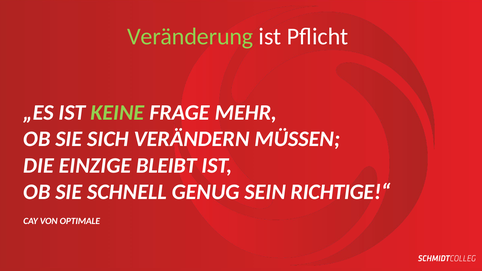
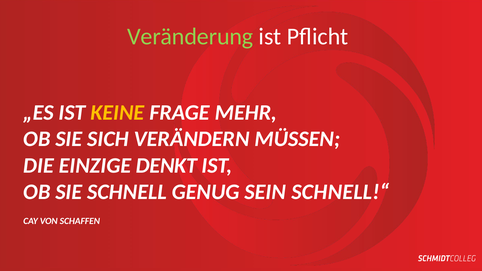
KEINE colour: light green -> yellow
BLEIBT: BLEIBT -> DENKT
RICHTIGE!“: RICHTIGE!“ -> SCHNELL!“
OPTIMALE: OPTIMALE -> SCHAFFEN
